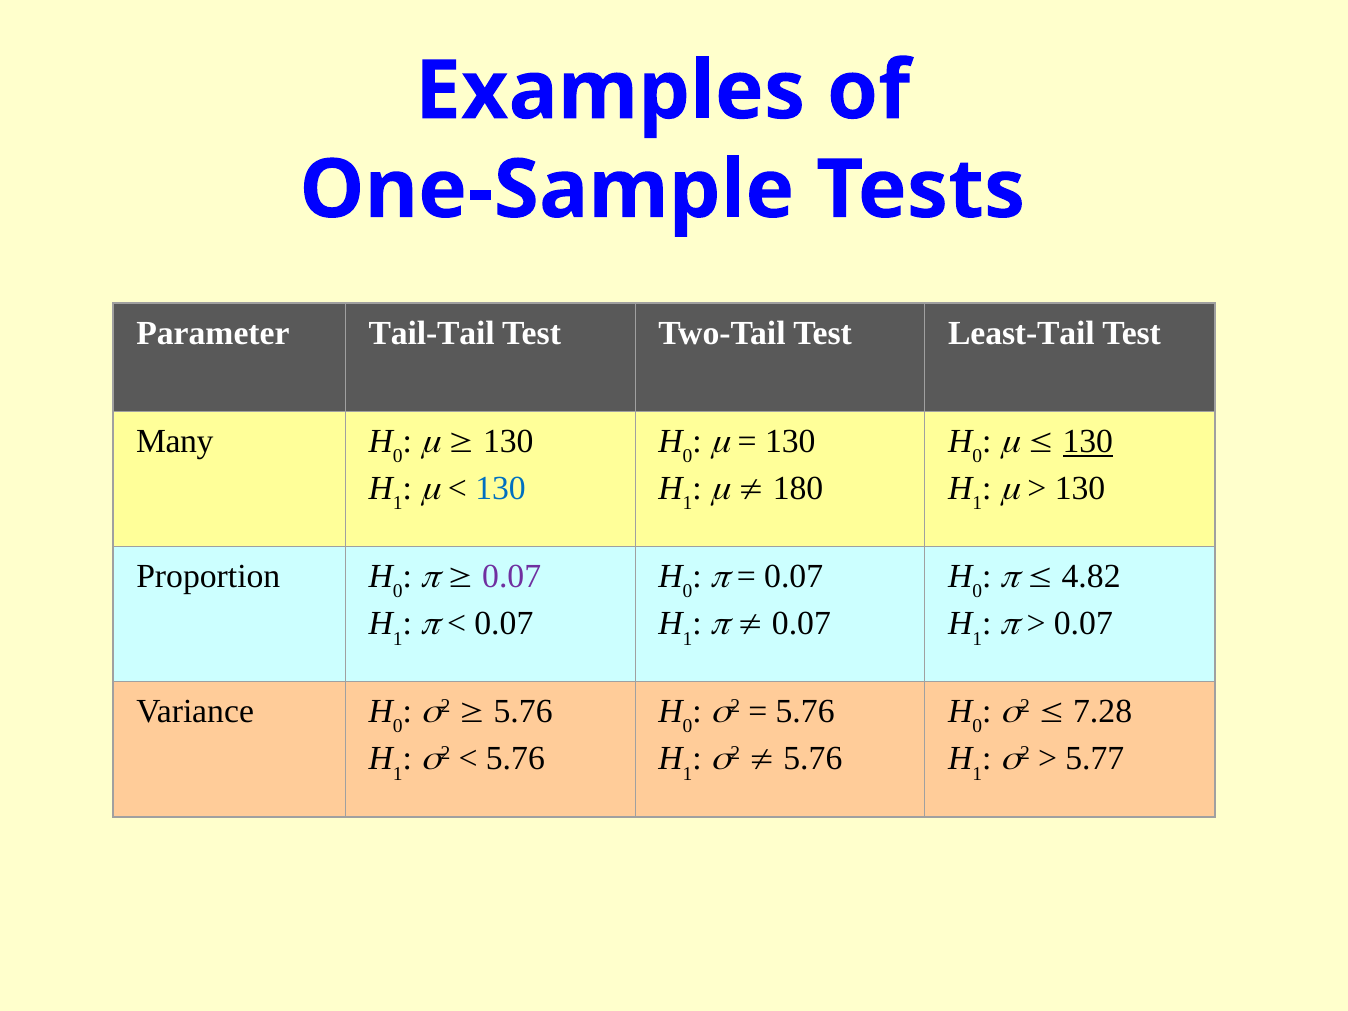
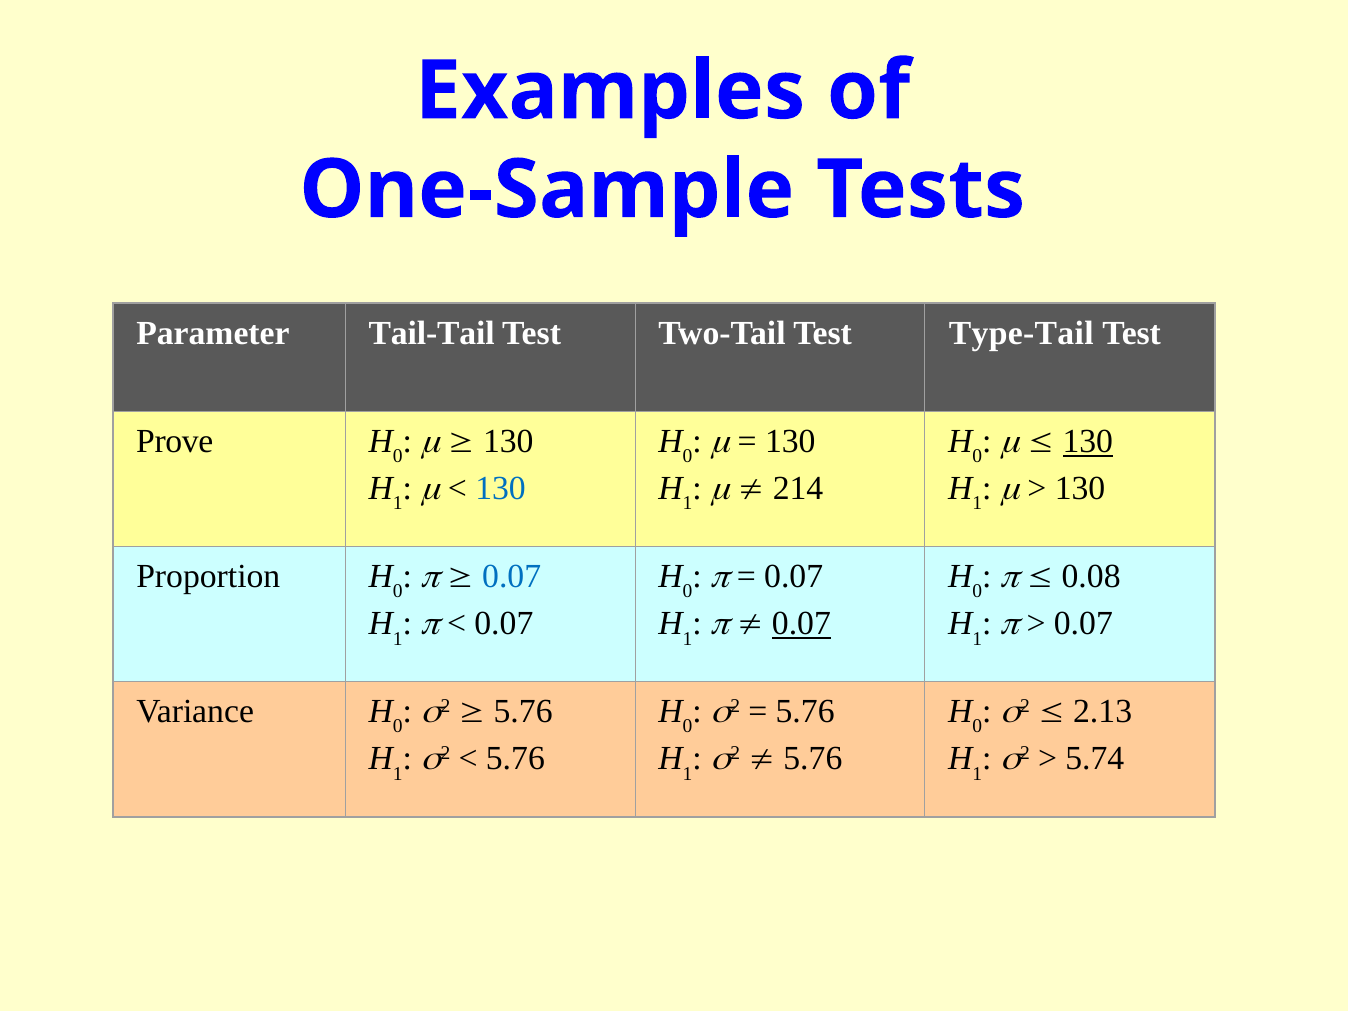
Least-Tail: Least-Tail -> Type-Tail
Many: Many -> Prove
180: 180 -> 214
0.07 at (512, 576) colour: purple -> blue
4.82: 4.82 -> 0.08
0.07 at (801, 624) underline: none -> present
7.28: 7.28 -> 2.13
5.77: 5.77 -> 5.74
